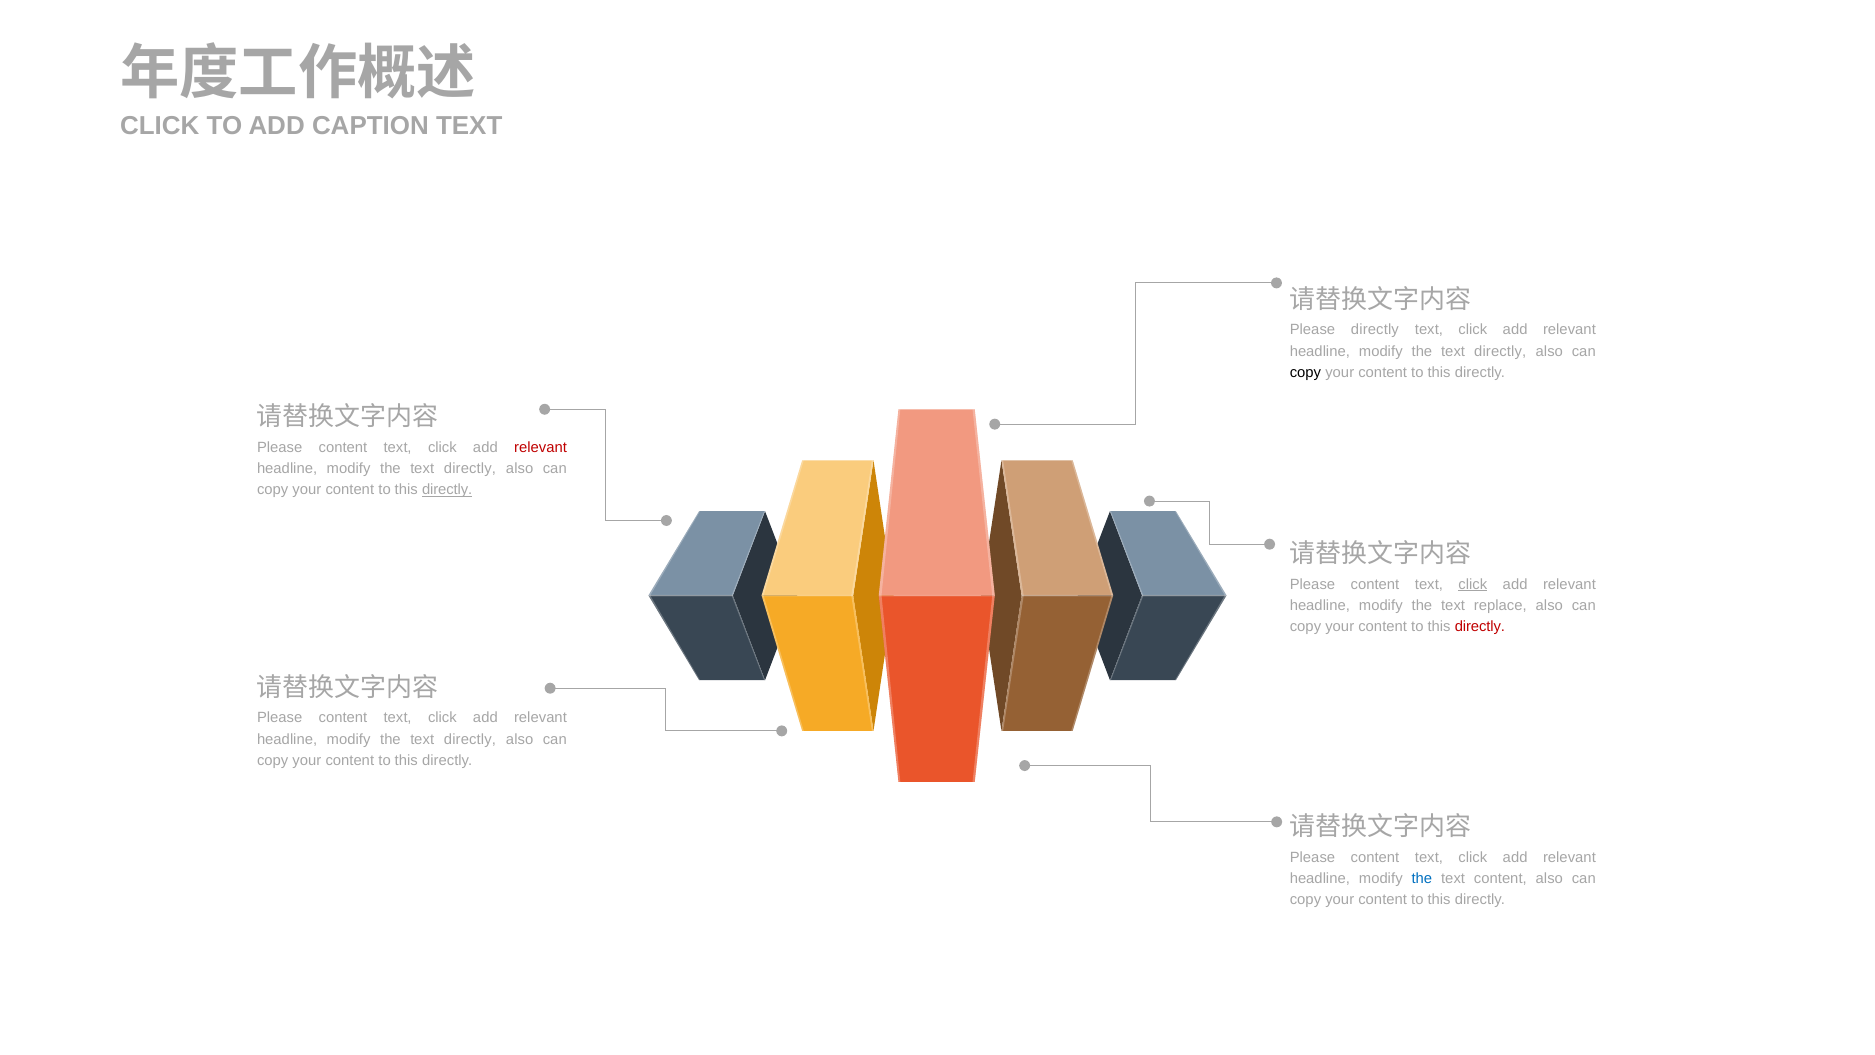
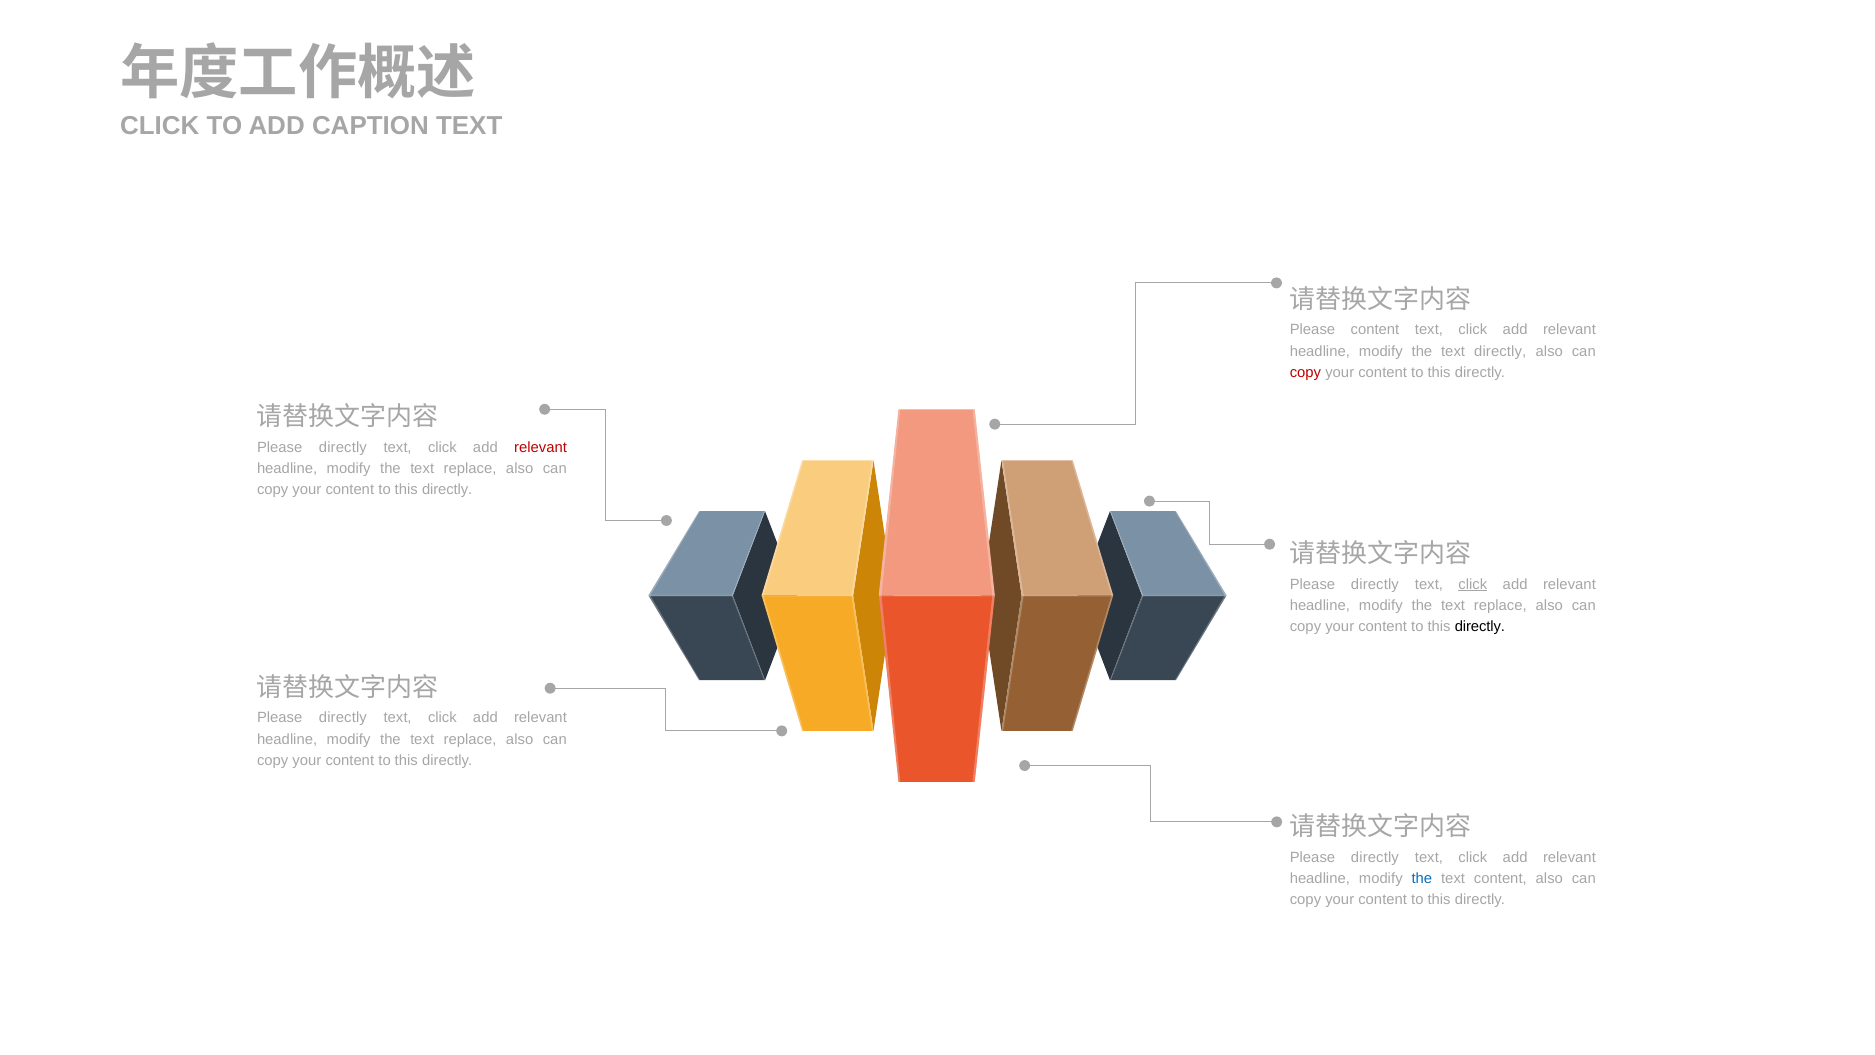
Please directly: directly -> content
copy at (1305, 372) colour: black -> red
content at (343, 447): content -> directly
directly at (470, 468): directly -> replace
directly at (447, 490) underline: present -> none
content at (1375, 584): content -> directly
directly at (1480, 627) colour: red -> black
content at (343, 718): content -> directly
directly at (470, 739): directly -> replace
content at (1375, 857): content -> directly
